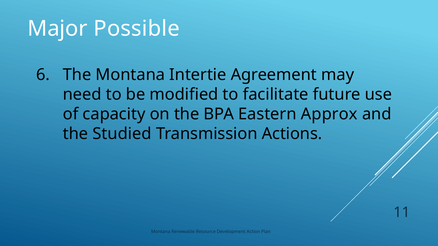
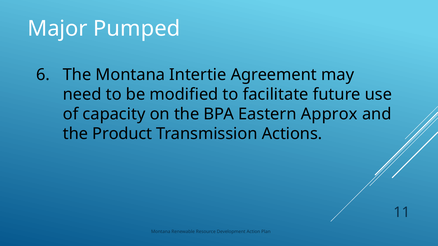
Possible: Possible -> Pumped
Studied: Studied -> Product
